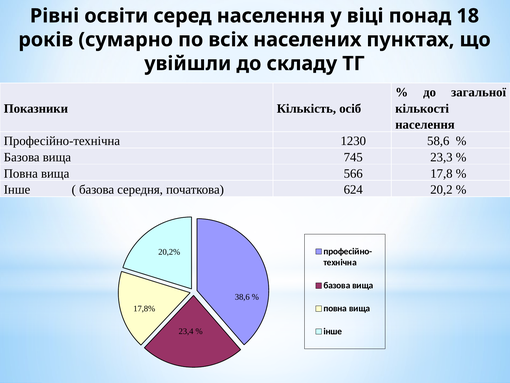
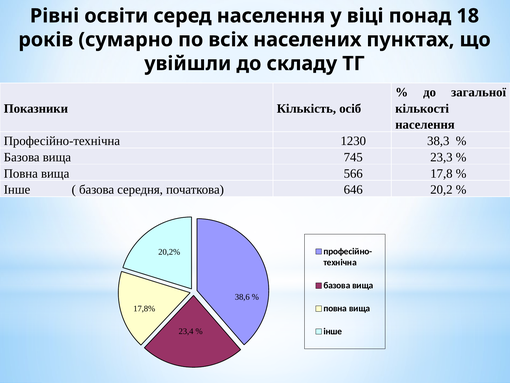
58,6: 58,6 -> 38,3
624: 624 -> 646
